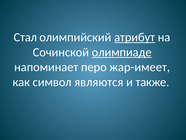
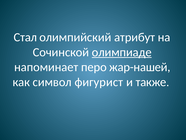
атрибут underline: present -> none
жар-имеет: жар-имеет -> жар-нашей
являются: являются -> фигурист
